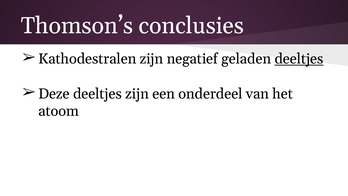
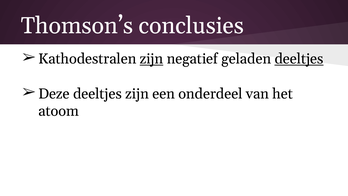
zijn at (152, 59) underline: none -> present
